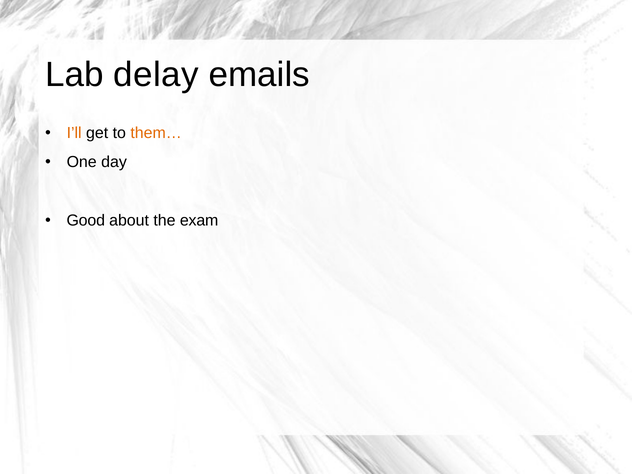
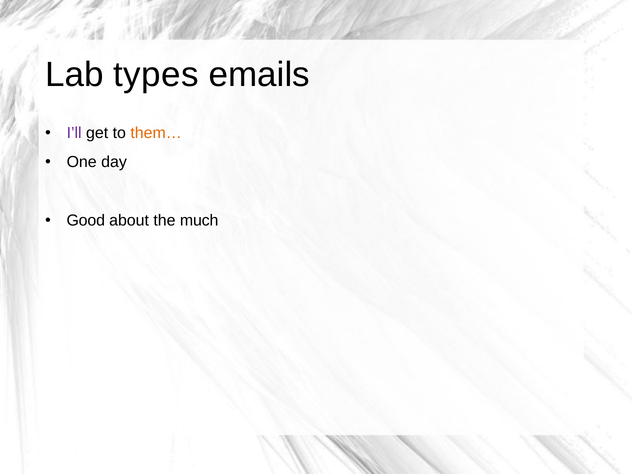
delay: delay -> types
I’ll colour: orange -> purple
exam: exam -> much
